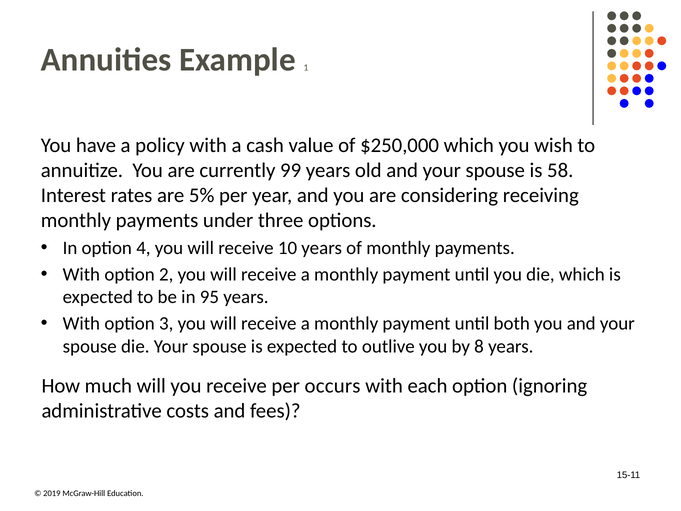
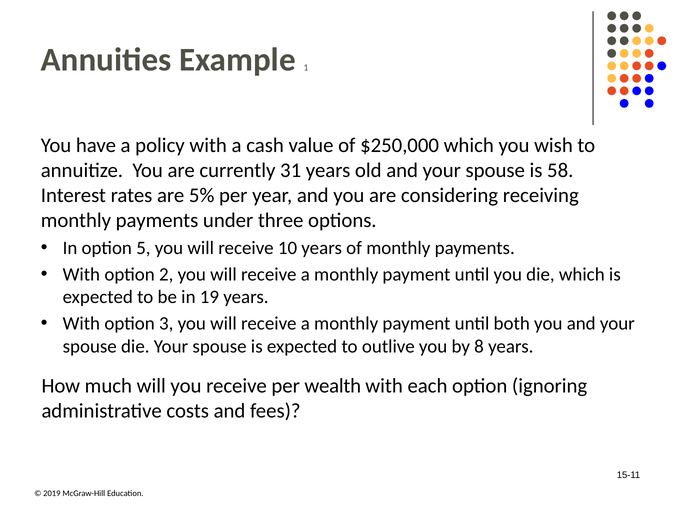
99: 99 -> 31
4: 4 -> 5
95: 95 -> 19
occurs: occurs -> wealth
